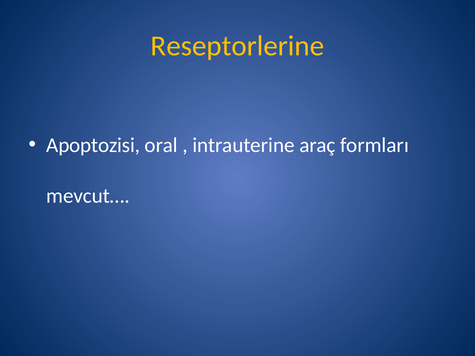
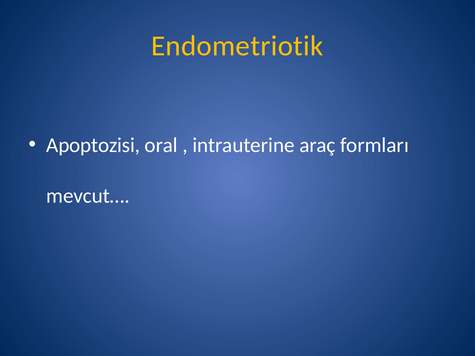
Reseptorlerine: Reseptorlerine -> Endometriotik
